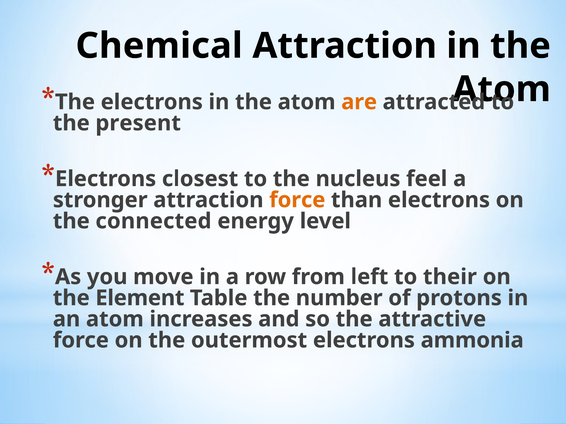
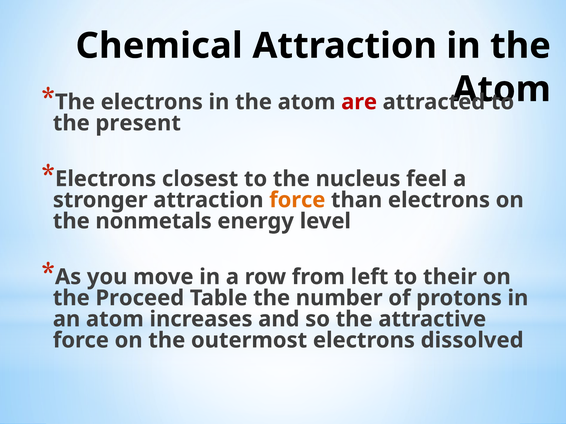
are colour: orange -> red
connected: connected -> nonmetals
Element: Element -> Proceed
ammonia: ammonia -> dissolved
